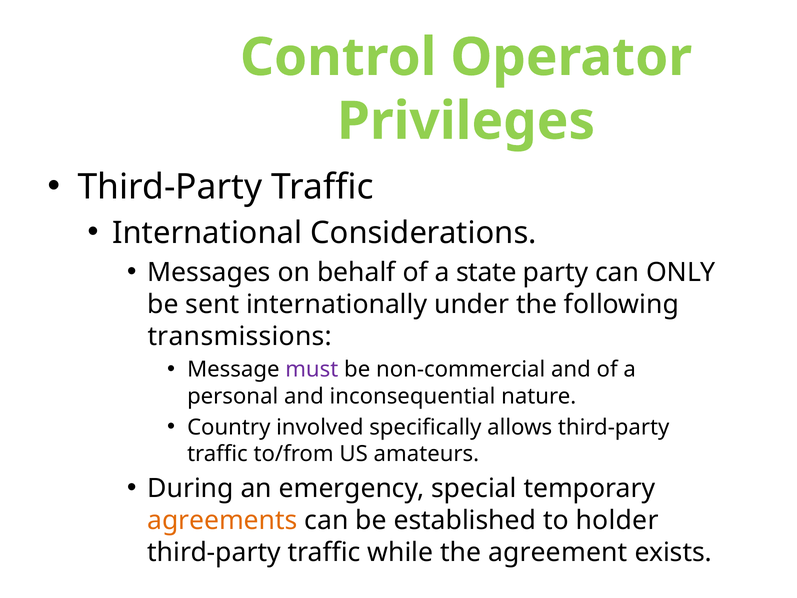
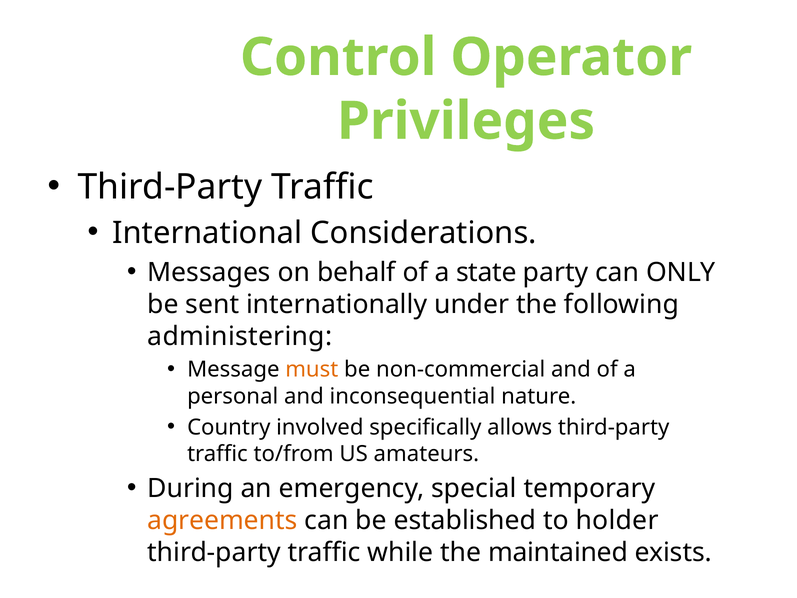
transmissions: transmissions -> administering
must colour: purple -> orange
agreement: agreement -> maintained
